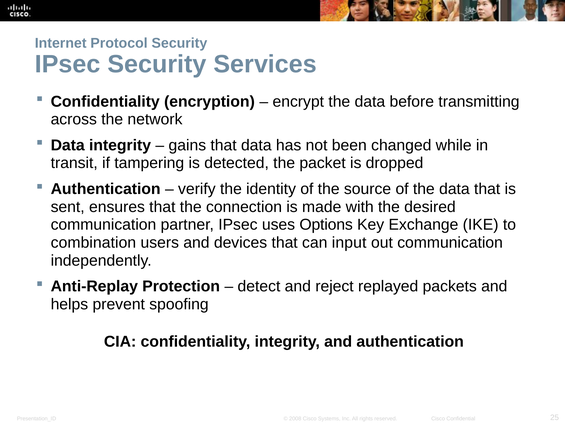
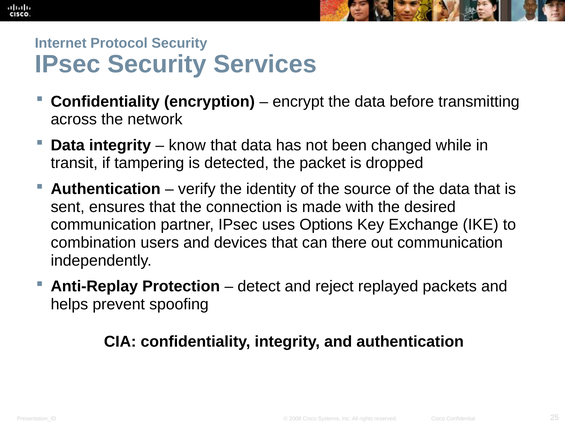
gains: gains -> know
input: input -> there
